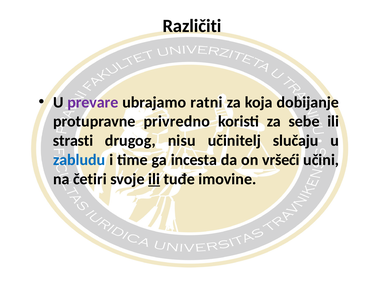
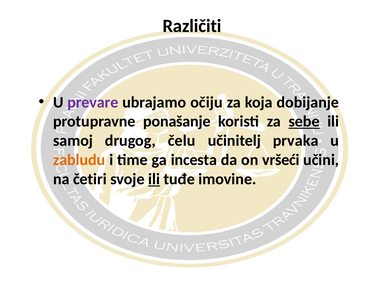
ratni: ratni -> očiju
privredno: privredno -> ponašanje
sebe underline: none -> present
strasti: strasti -> samoj
nisu: nisu -> čelu
slučaju: slučaju -> prvaka
zabludu colour: blue -> orange
